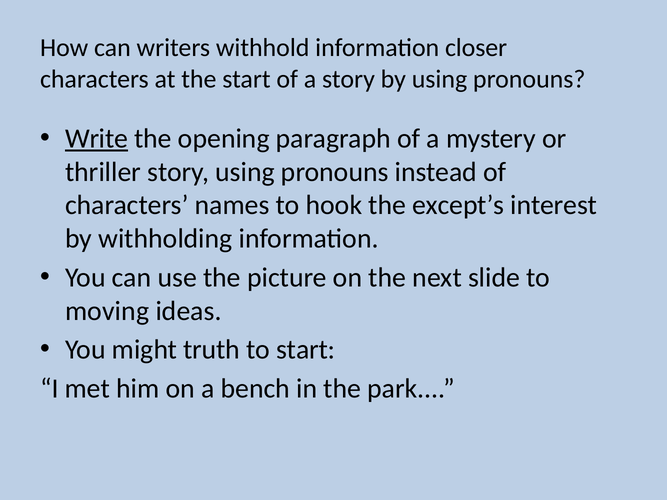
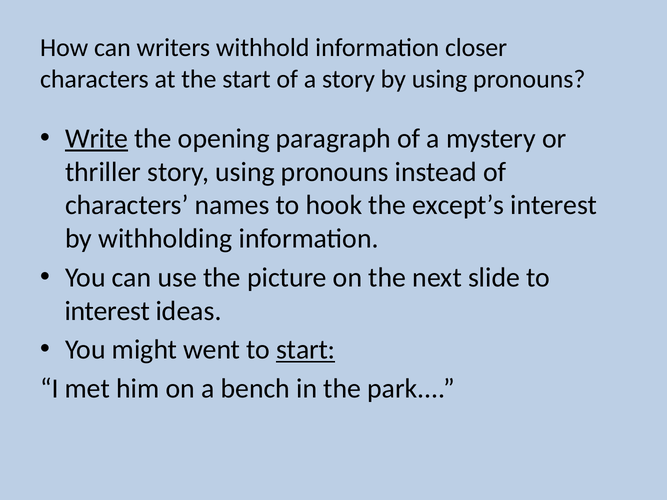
moving at (107, 311): moving -> interest
truth: truth -> went
start at (306, 350) underline: none -> present
